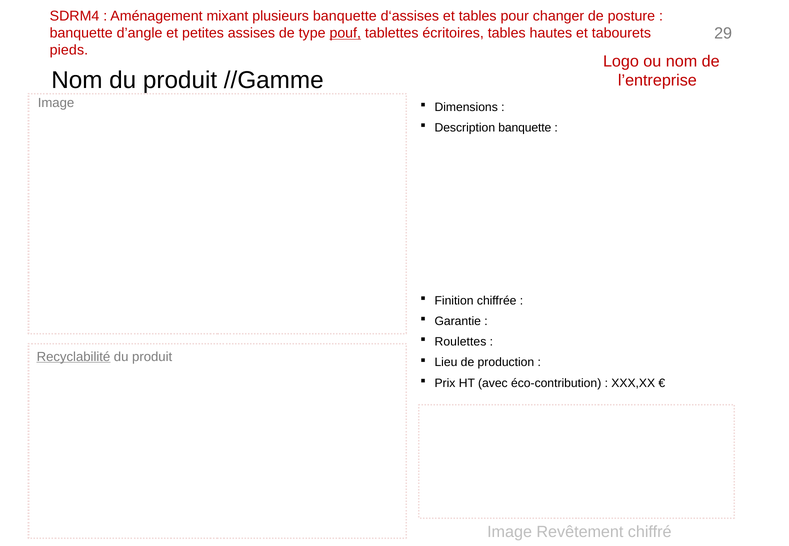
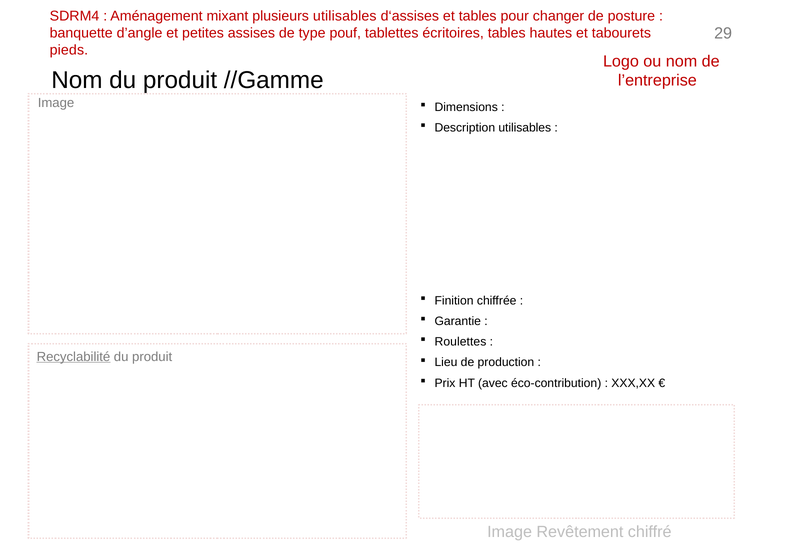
plusieurs banquette: banquette -> utilisables
pouf underline: present -> none
Description banquette: banquette -> utilisables
